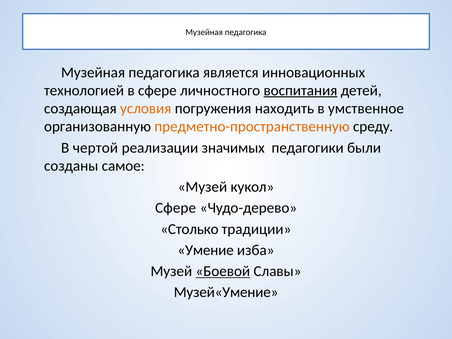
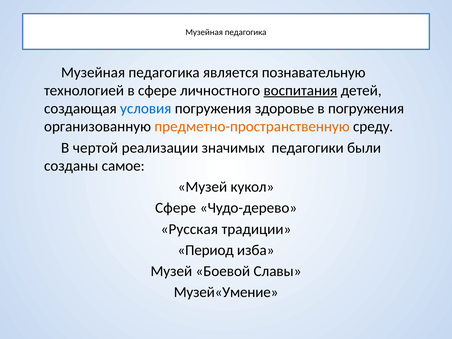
инновационных: инновационных -> познавательную
условия colour: orange -> blue
находить: находить -> здоровье
в умственное: умственное -> погружения
Столько: Столько -> Русская
Умение: Умение -> Период
Боевой underline: present -> none
